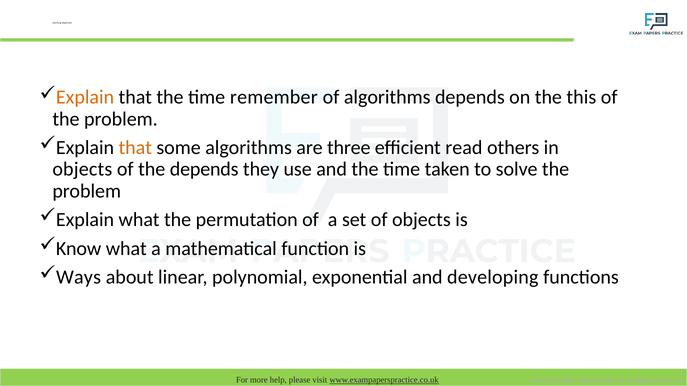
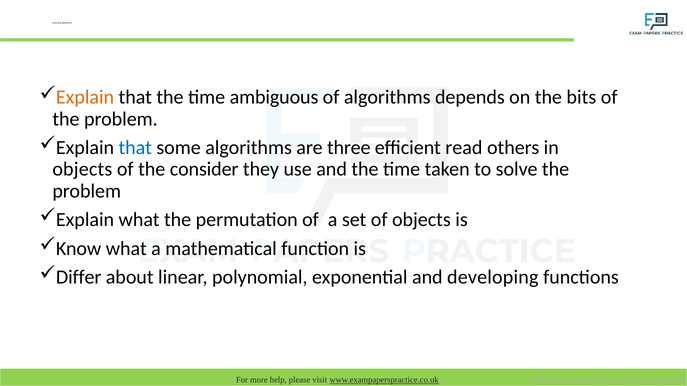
remember: remember -> ambiguous
this: this -> bits
that at (135, 148) colour: orange -> blue
the depends: depends -> consider
Ways: Ways -> Differ
